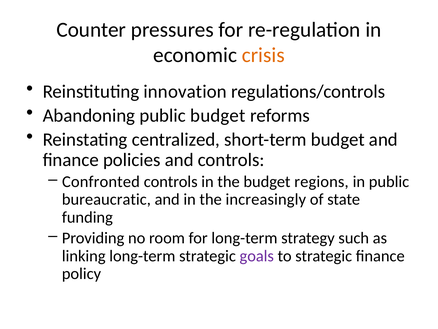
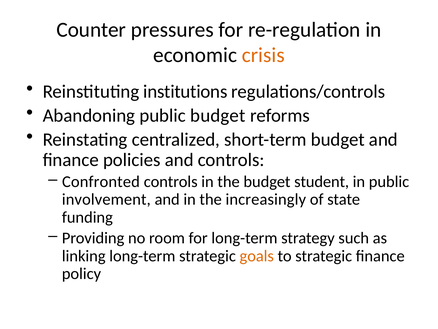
innovation: innovation -> institutions
regions: regions -> student
bureaucratic: bureaucratic -> involvement
goals colour: purple -> orange
